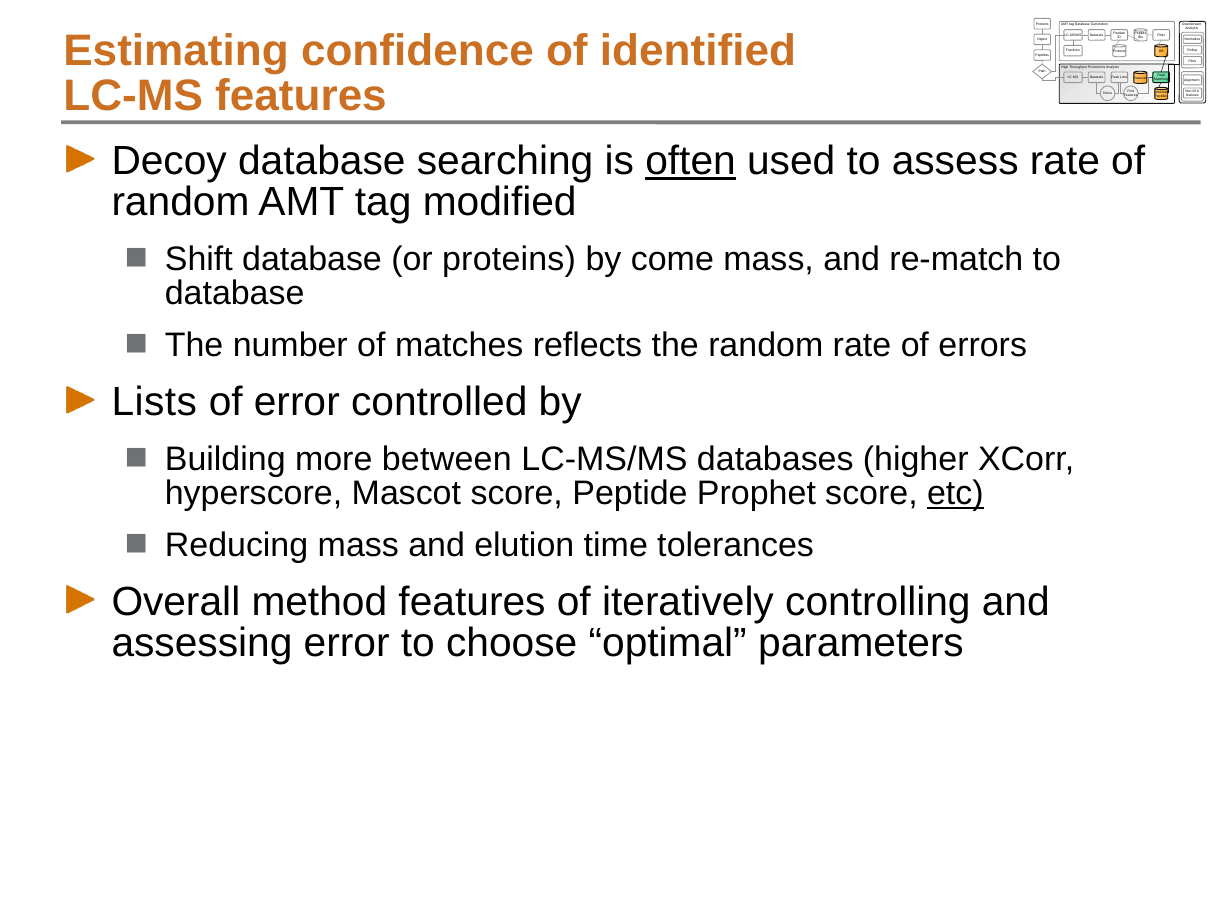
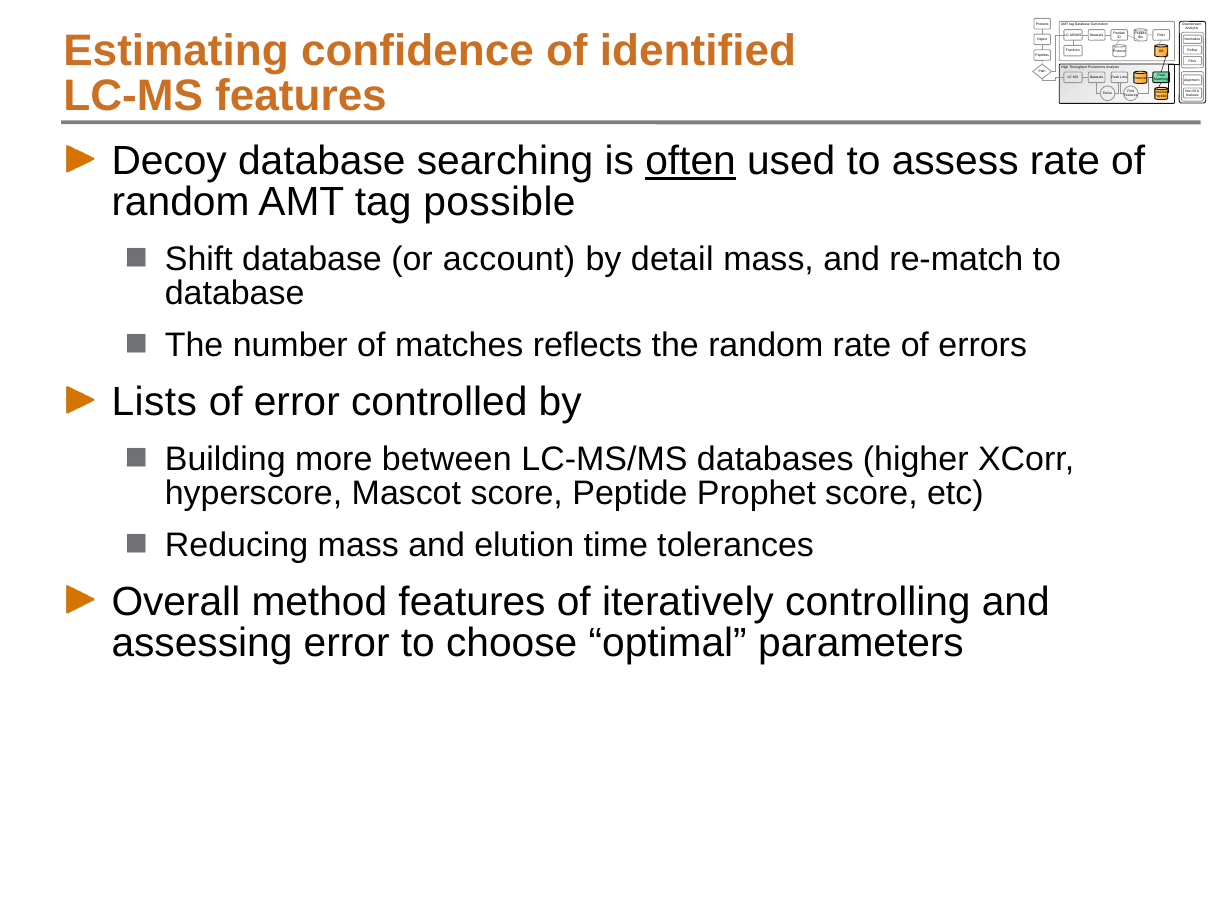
modified: modified -> possible
or proteins: proteins -> account
come: come -> detail
etc underline: present -> none
